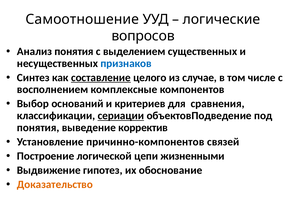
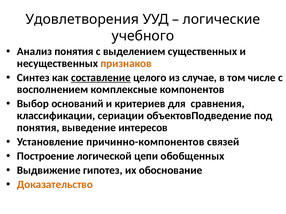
Самоотношение: Самоотношение -> Удовлетворения
вопросов: вопросов -> учебного
признаков colour: blue -> orange
сериации underline: present -> none
корректив: корректив -> интересов
жизненными: жизненными -> обобщенных
